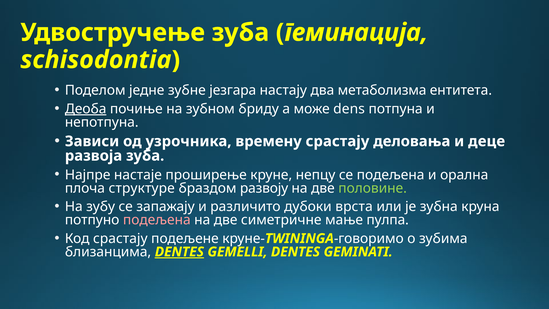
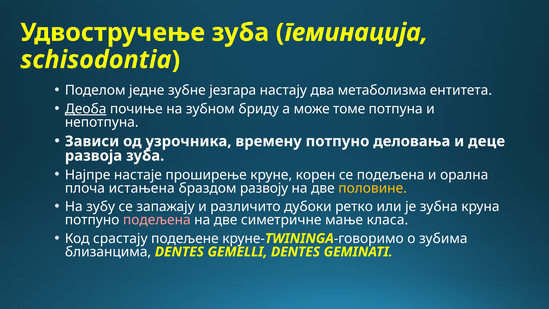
dens: dens -> томе
времену срастају: срастају -> потпуно
непцу: непцу -> корен
структуре: структуре -> истањена
половине colour: light green -> yellow
врста: врста -> ретко
пулпа: пулпа -> класа
DENTES at (179, 252) underline: present -> none
